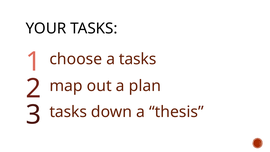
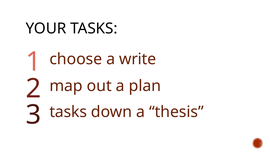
a tasks: tasks -> write
